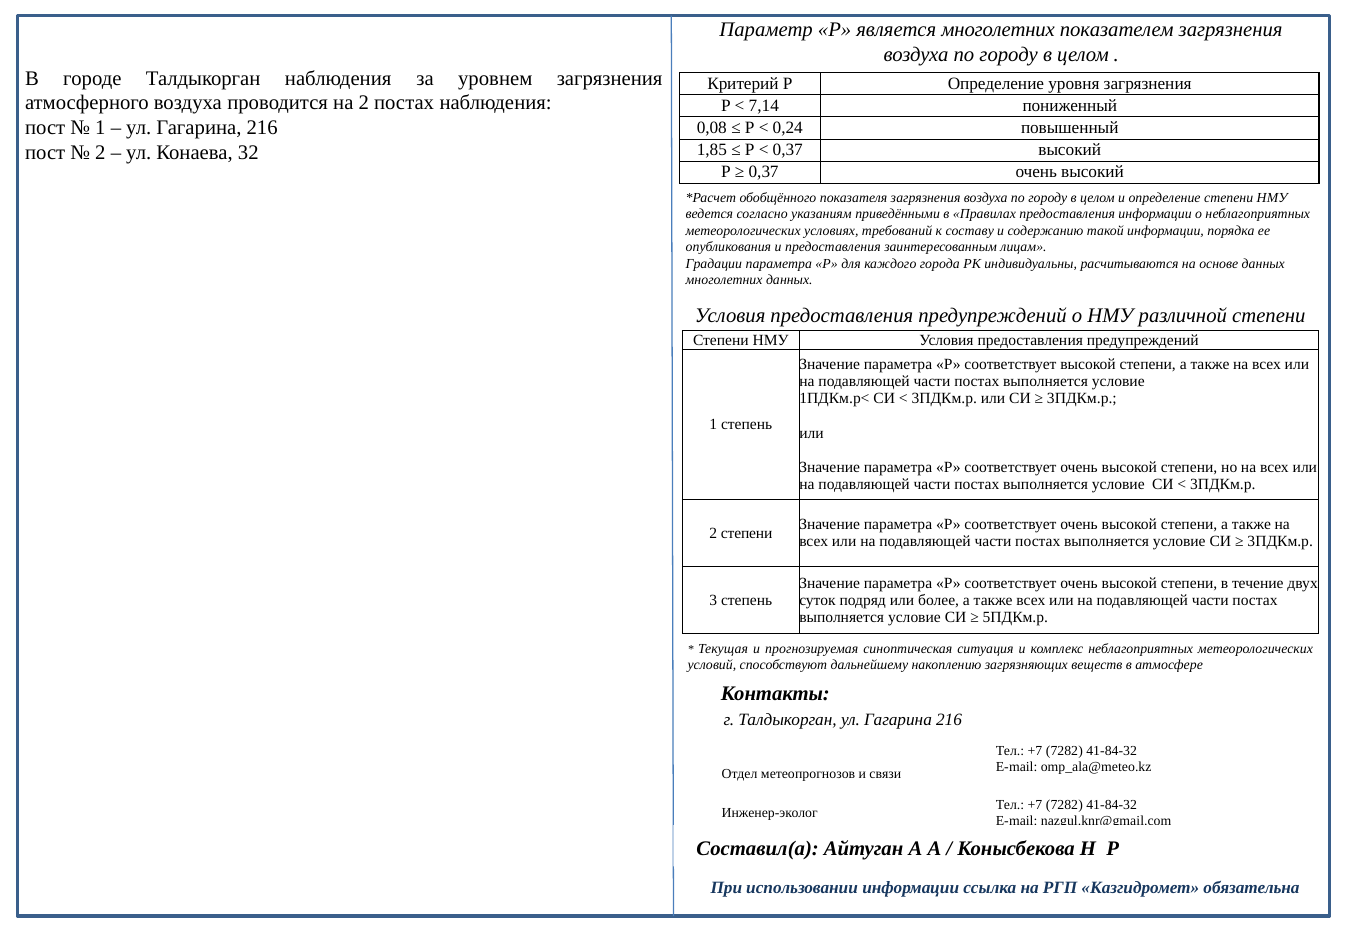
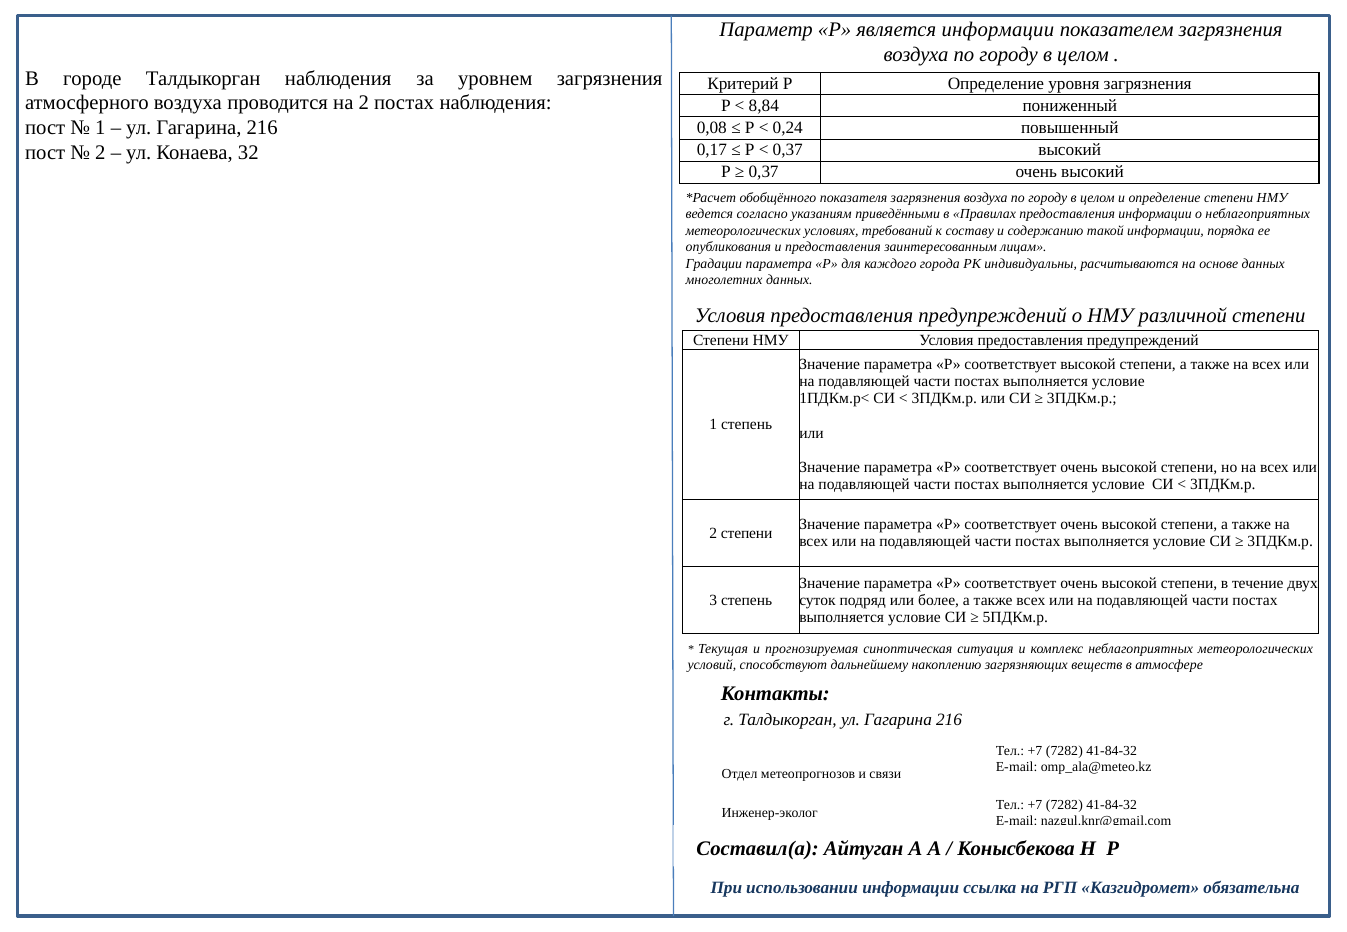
является многолетних: многолетних -> информации
7,14: 7,14 -> 8,84
1,85: 1,85 -> 0,17
